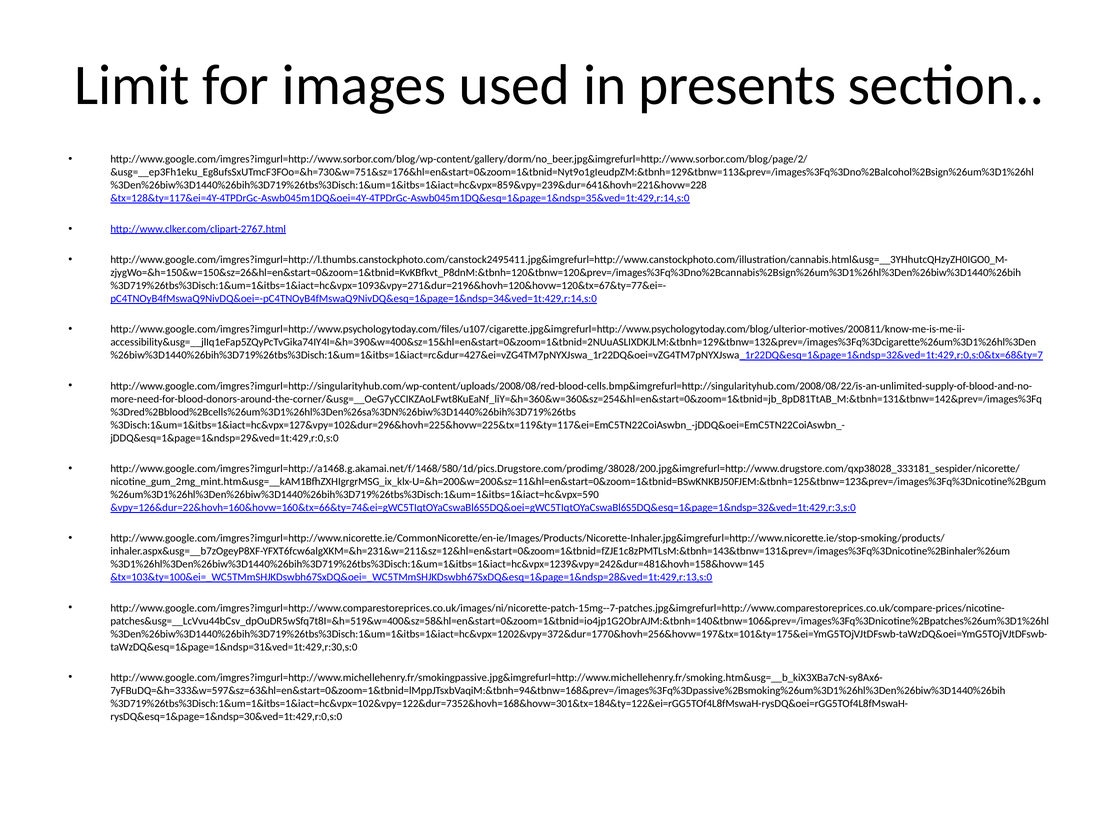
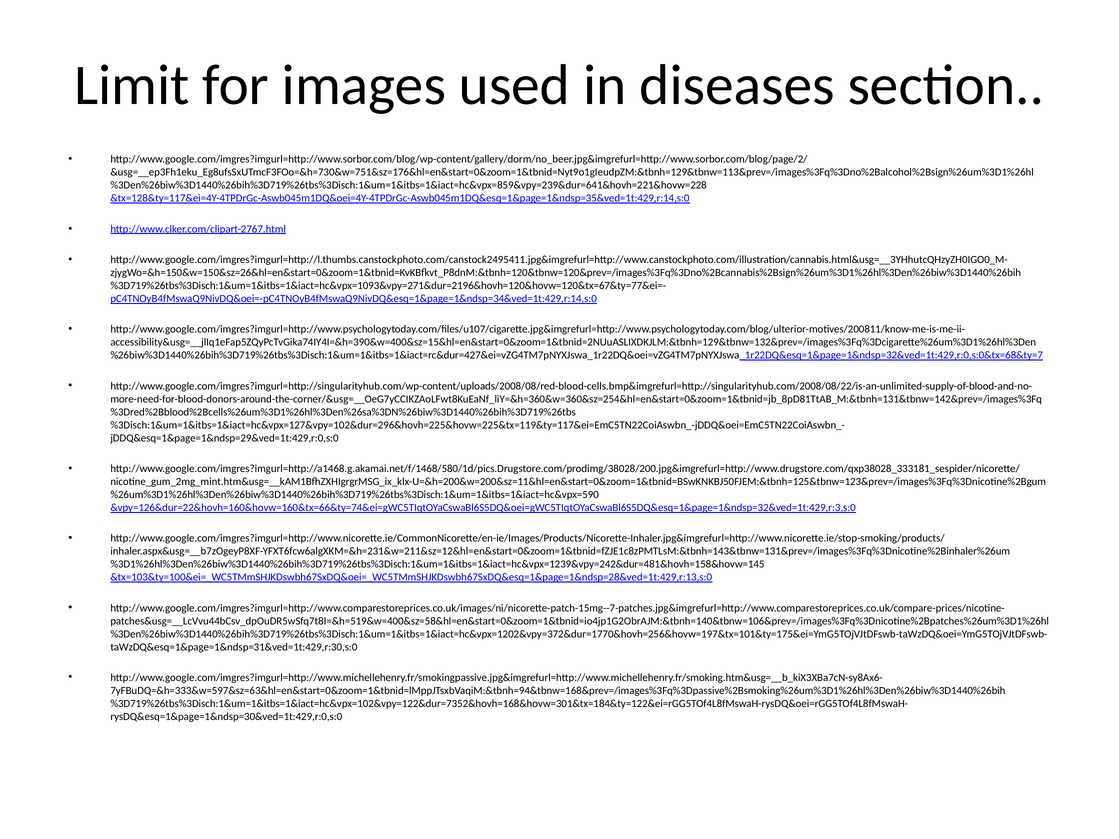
presents: presents -> diseases
